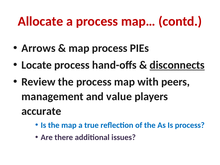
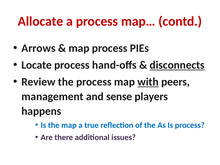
with underline: none -> present
value: value -> sense
accurate: accurate -> happens
